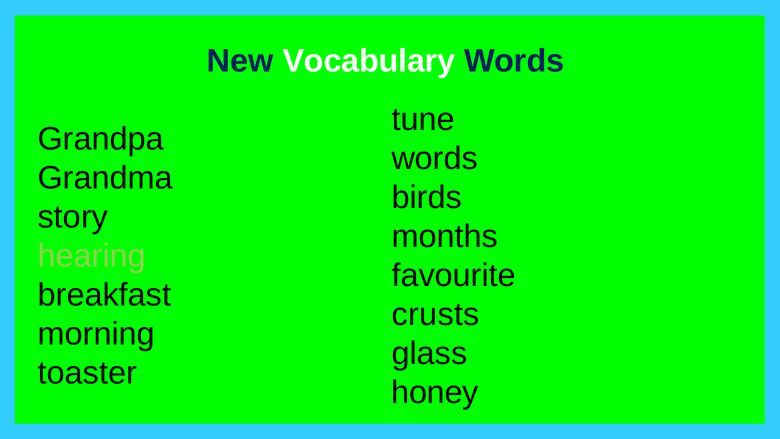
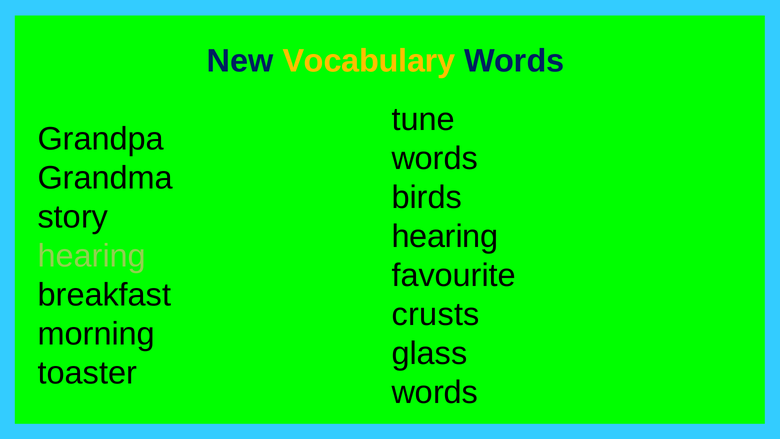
Vocabulary colour: white -> yellow
months at (445, 237): months -> hearing
honey at (435, 393): honey -> words
